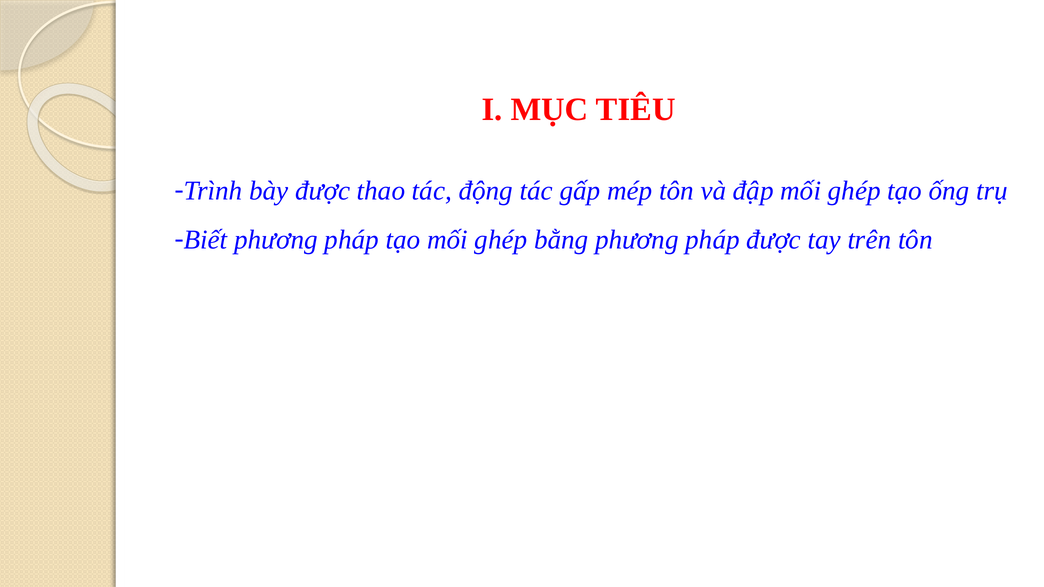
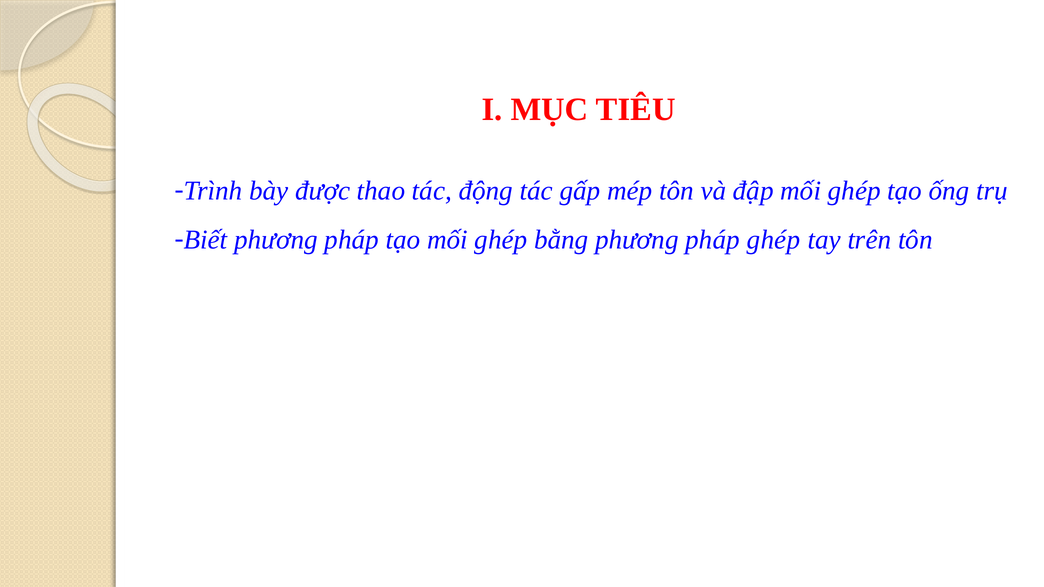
pháp được: được -> ghép
